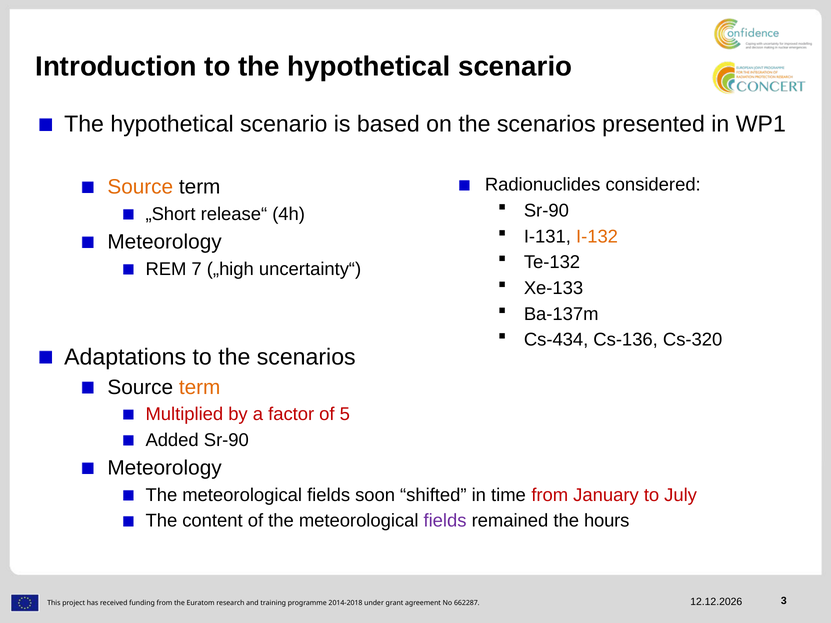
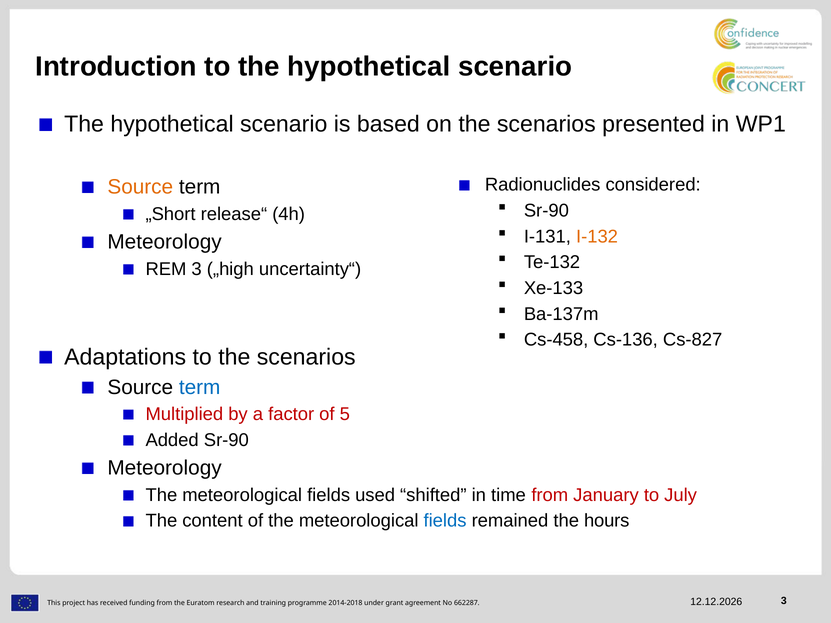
REM 7: 7 -> 3
Cs-434: Cs-434 -> Cs-458
Cs-320: Cs-320 -> Cs-827
term at (200, 387) colour: orange -> blue
soon: soon -> used
fields at (445, 521) colour: purple -> blue
